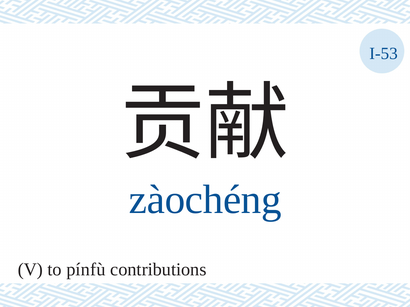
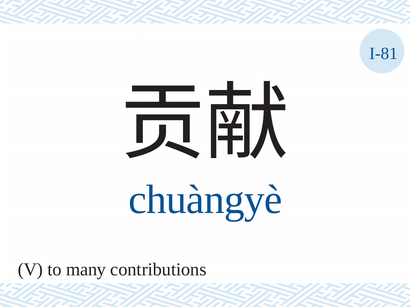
I-53: I-53 -> I-81
zàochéng: zàochéng -> chuàngyè
pínfù: pínfù -> many
